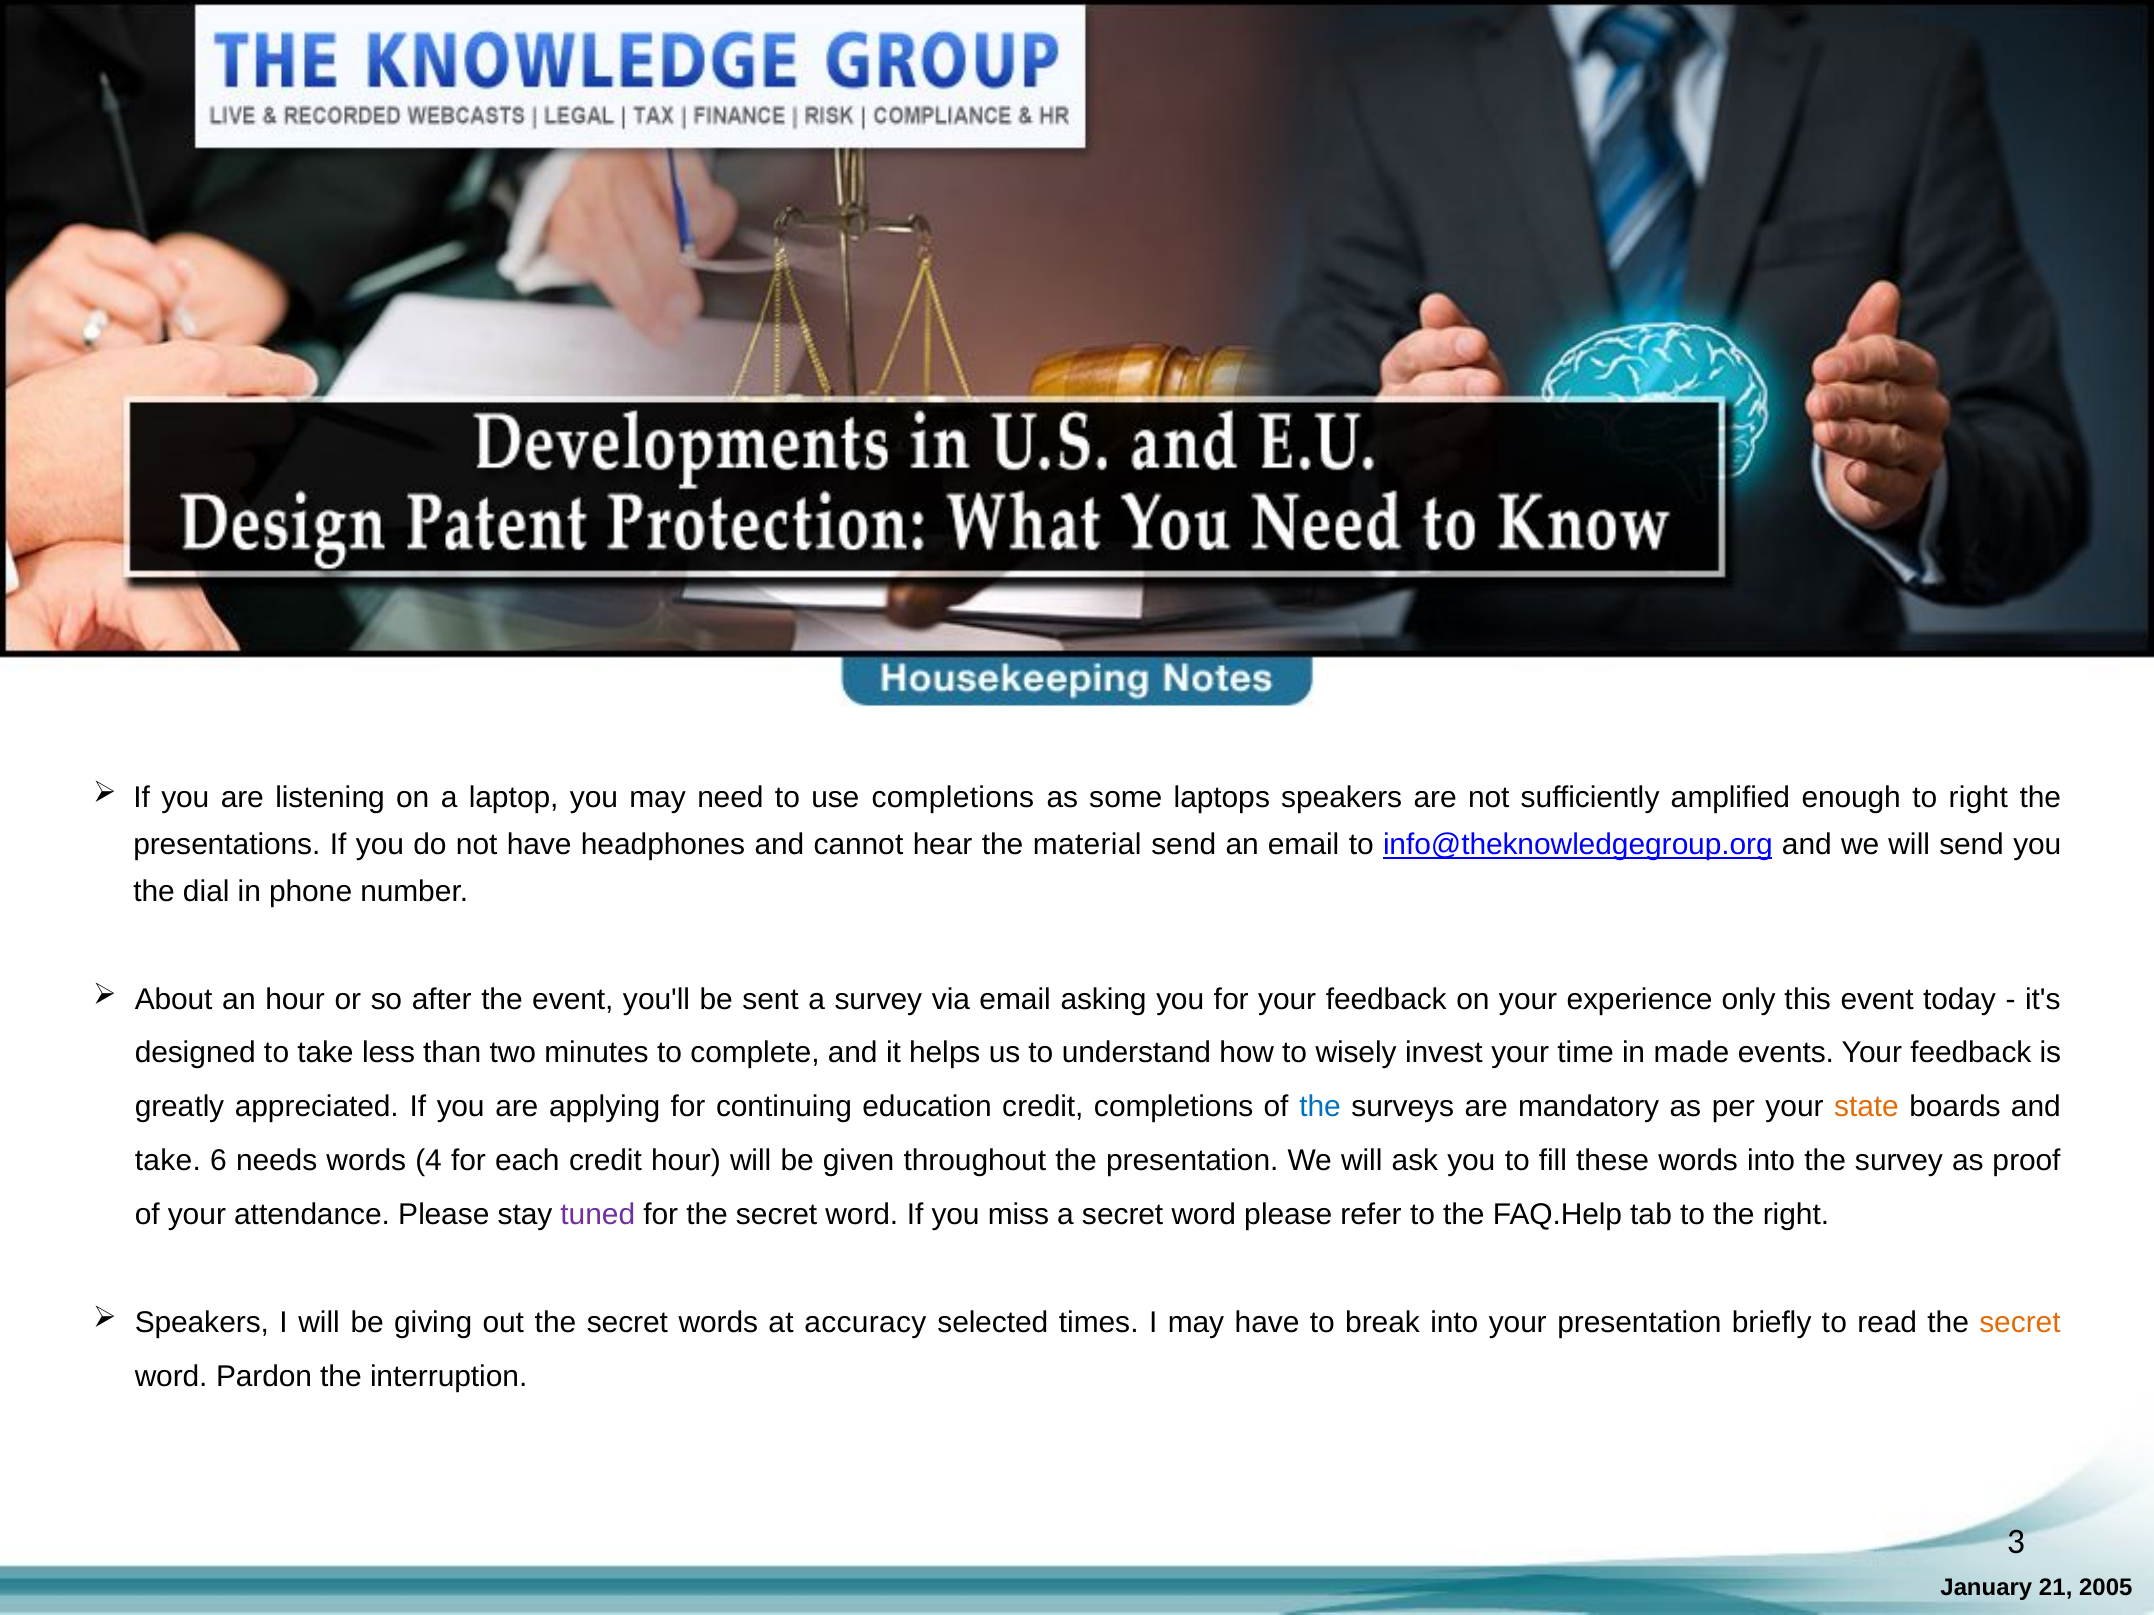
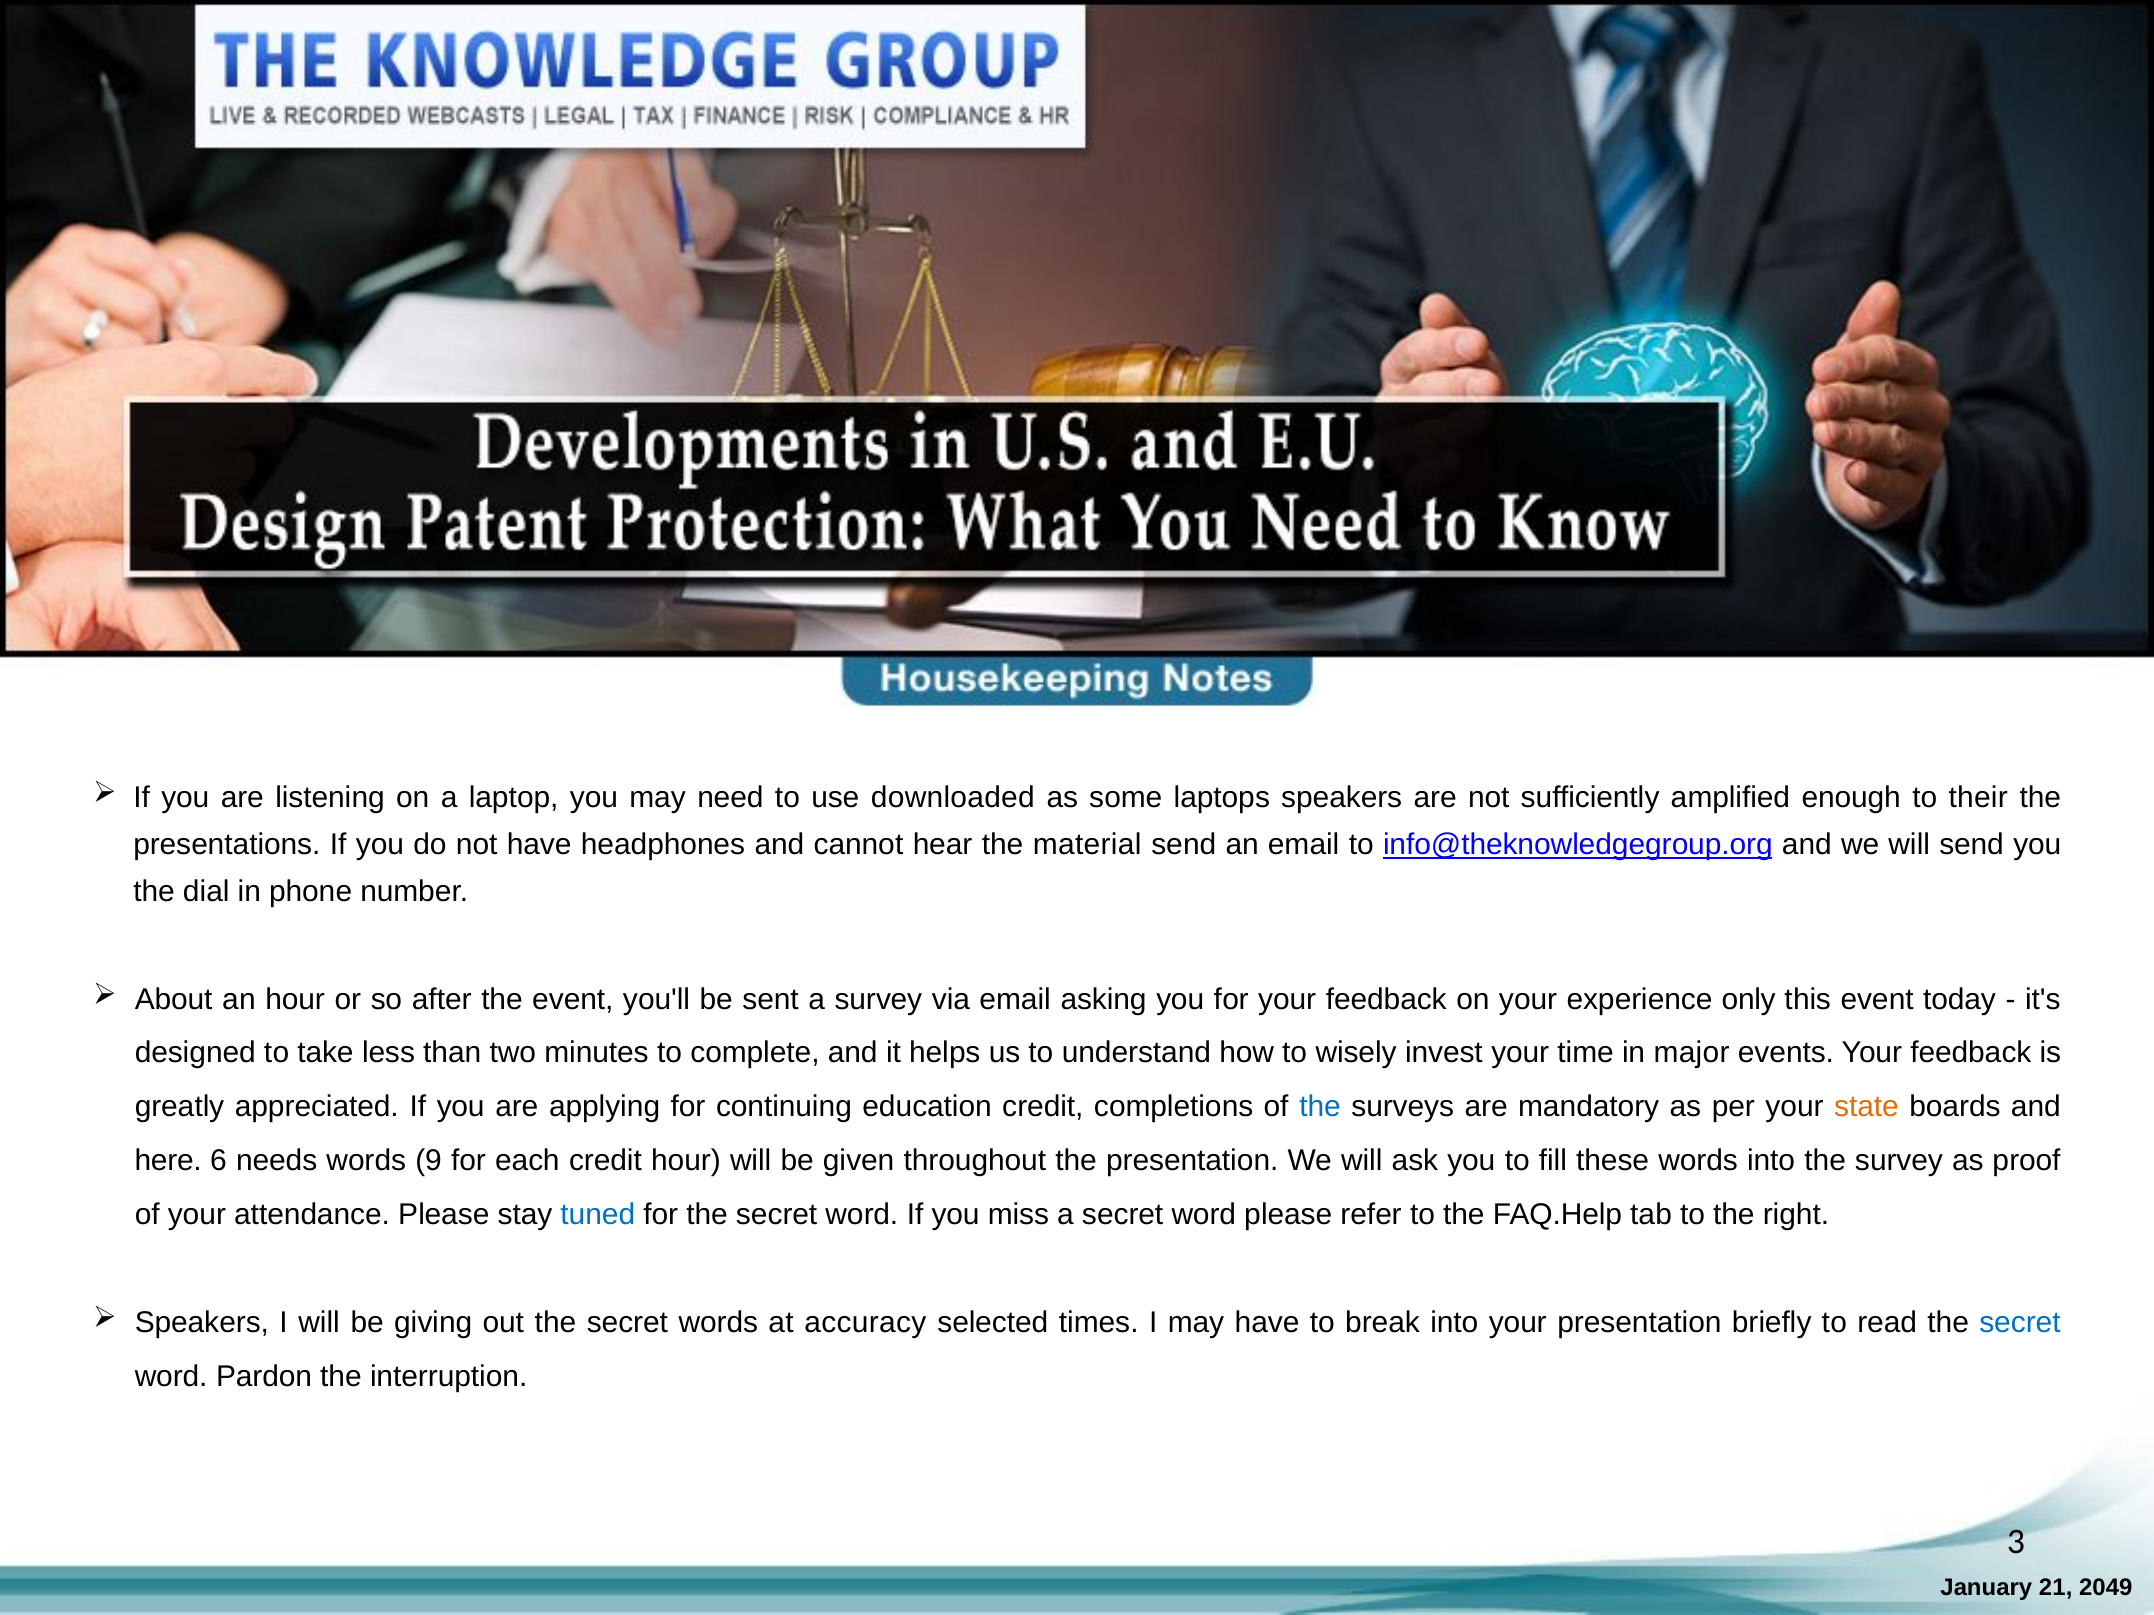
use completions: completions -> downloaded
to right: right -> their
made: made -> major
take at (168, 1161): take -> here
4: 4 -> 9
tuned colour: purple -> blue
secret at (2020, 1323) colour: orange -> blue
2005: 2005 -> 2049
